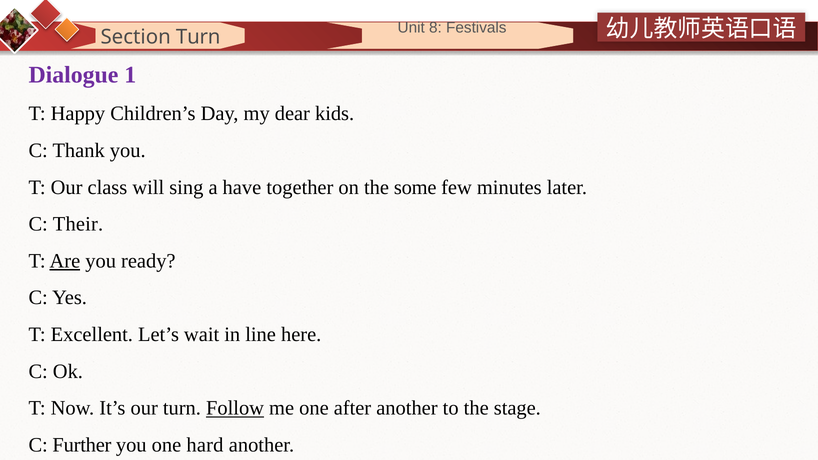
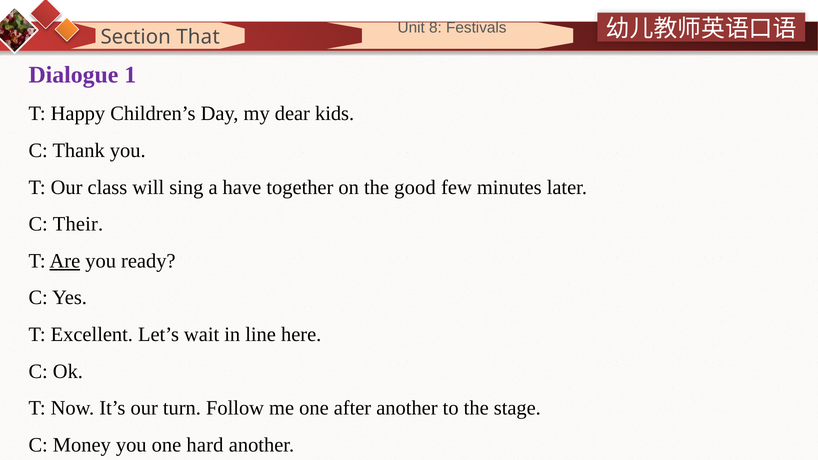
Section Turn: Turn -> That
some: some -> good
Follow underline: present -> none
Further: Further -> Money
